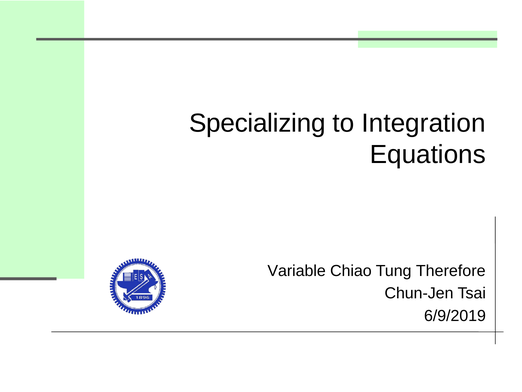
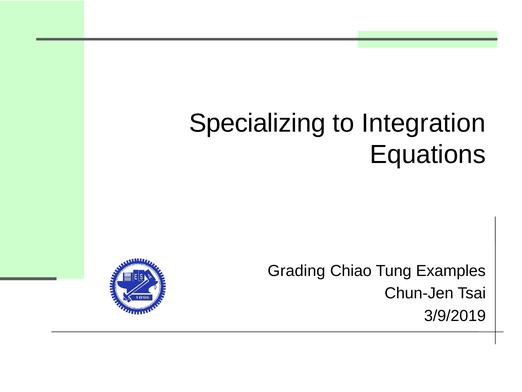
Variable: Variable -> Grading
Therefore: Therefore -> Examples
6/9/2019: 6/9/2019 -> 3/9/2019
